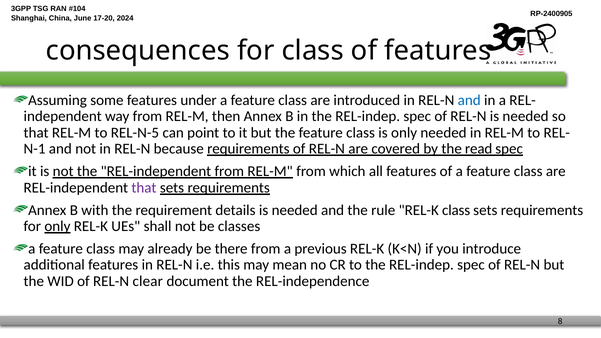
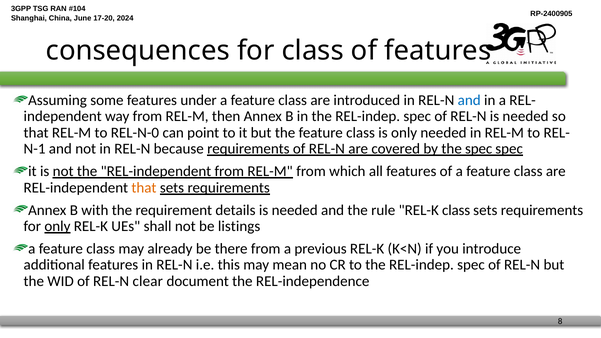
REL-N-5: REL-N-5 -> REL-N-0
the read: read -> spec
that at (144, 188) colour: purple -> orange
classes: classes -> listings
